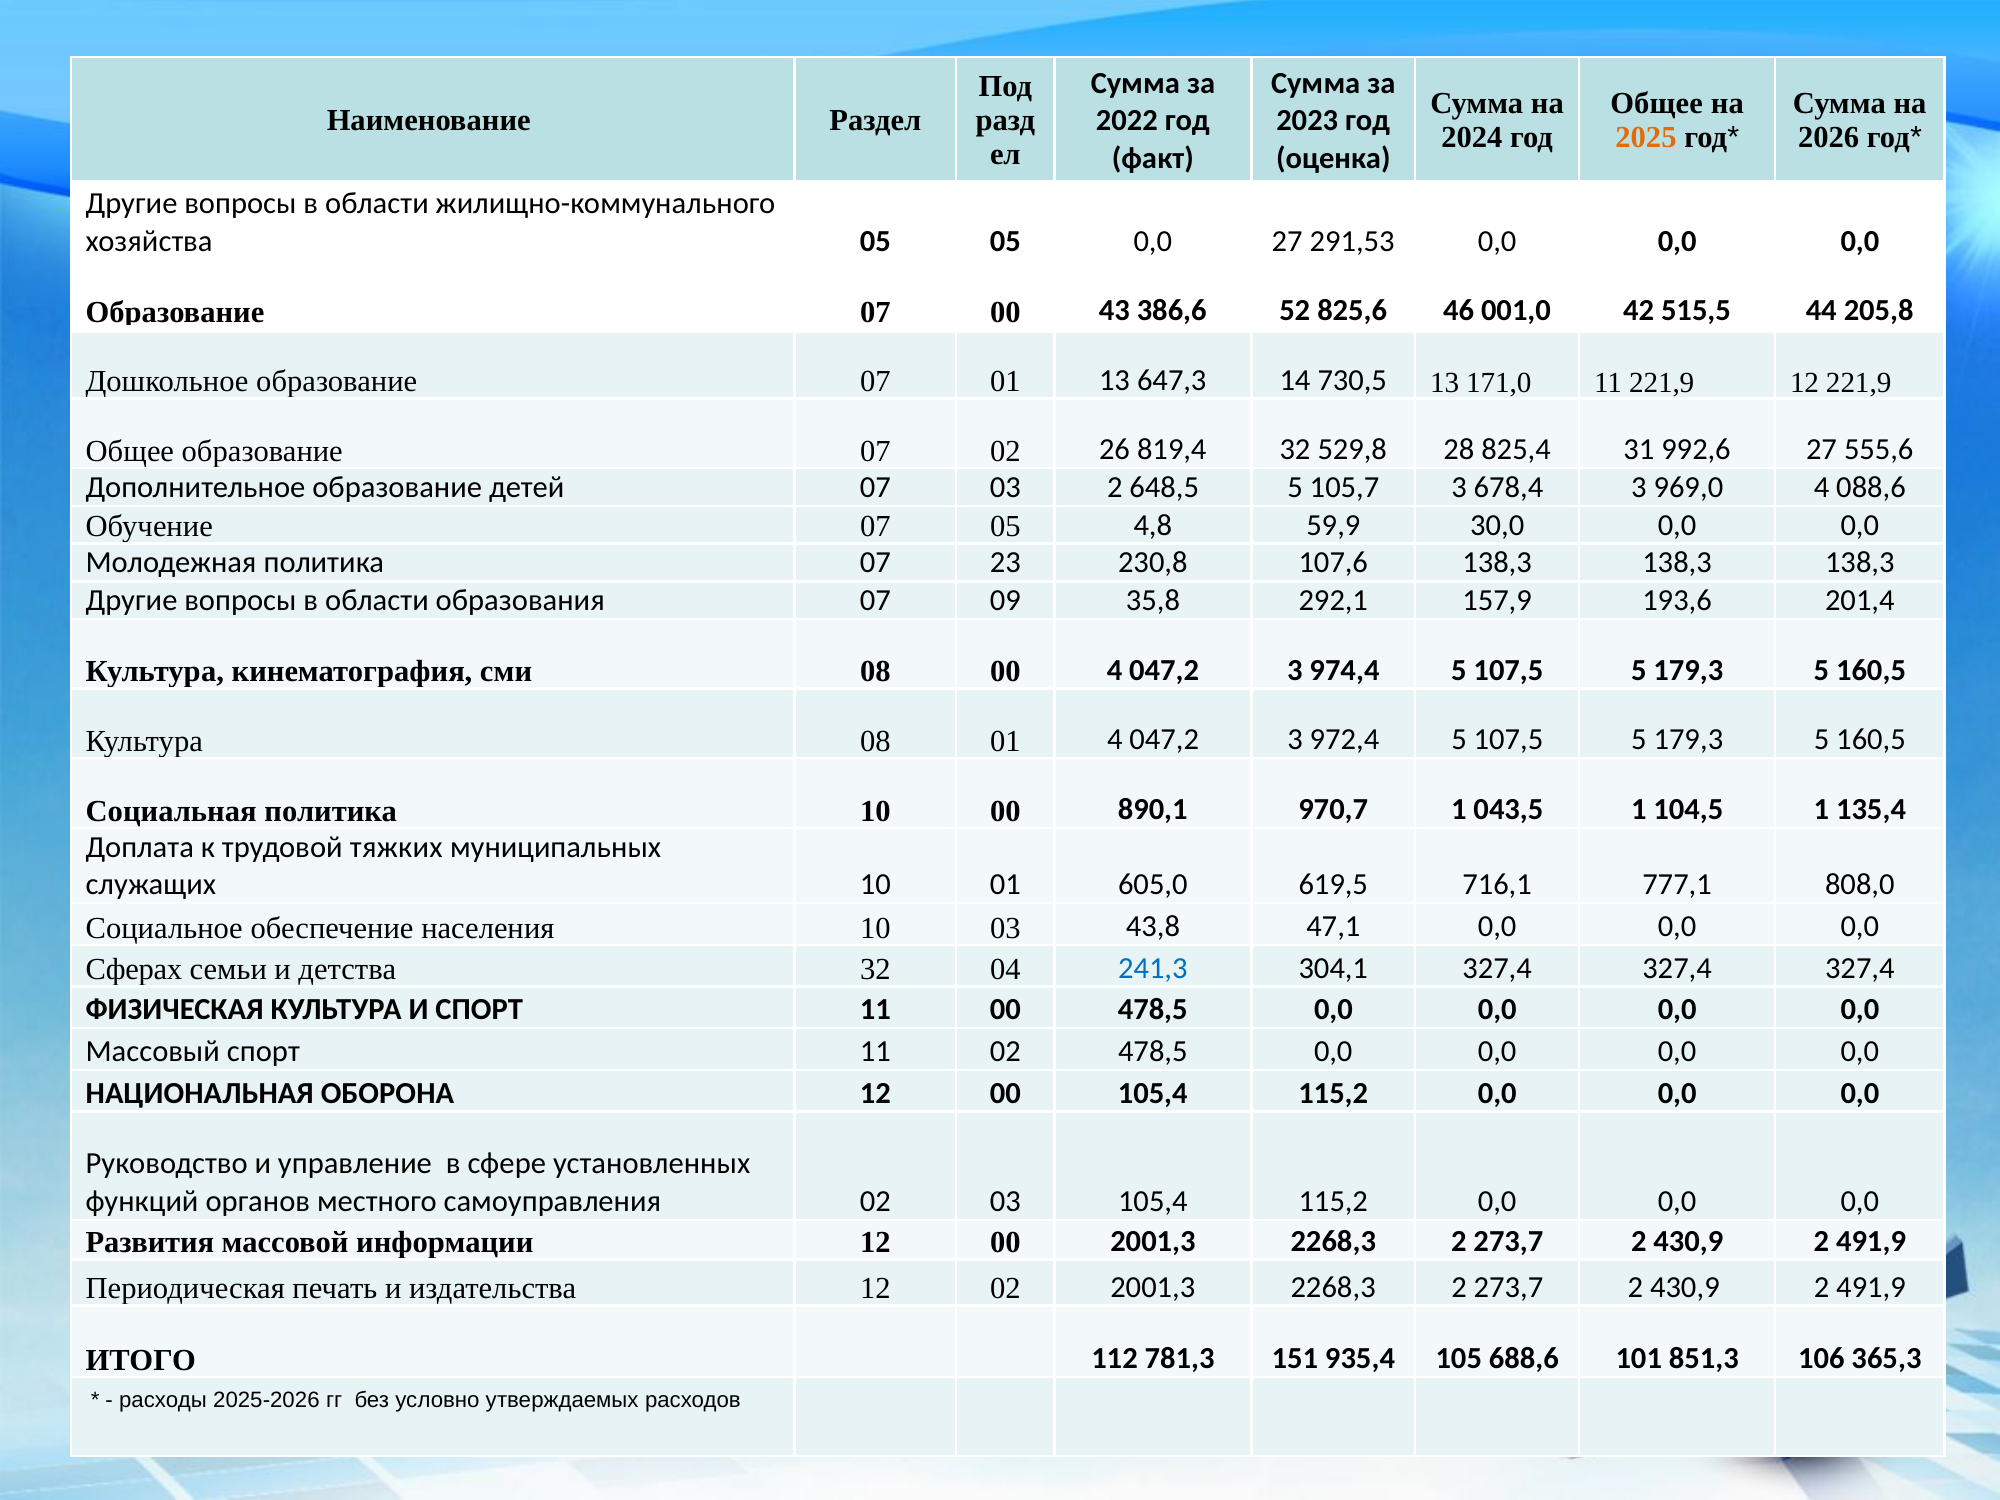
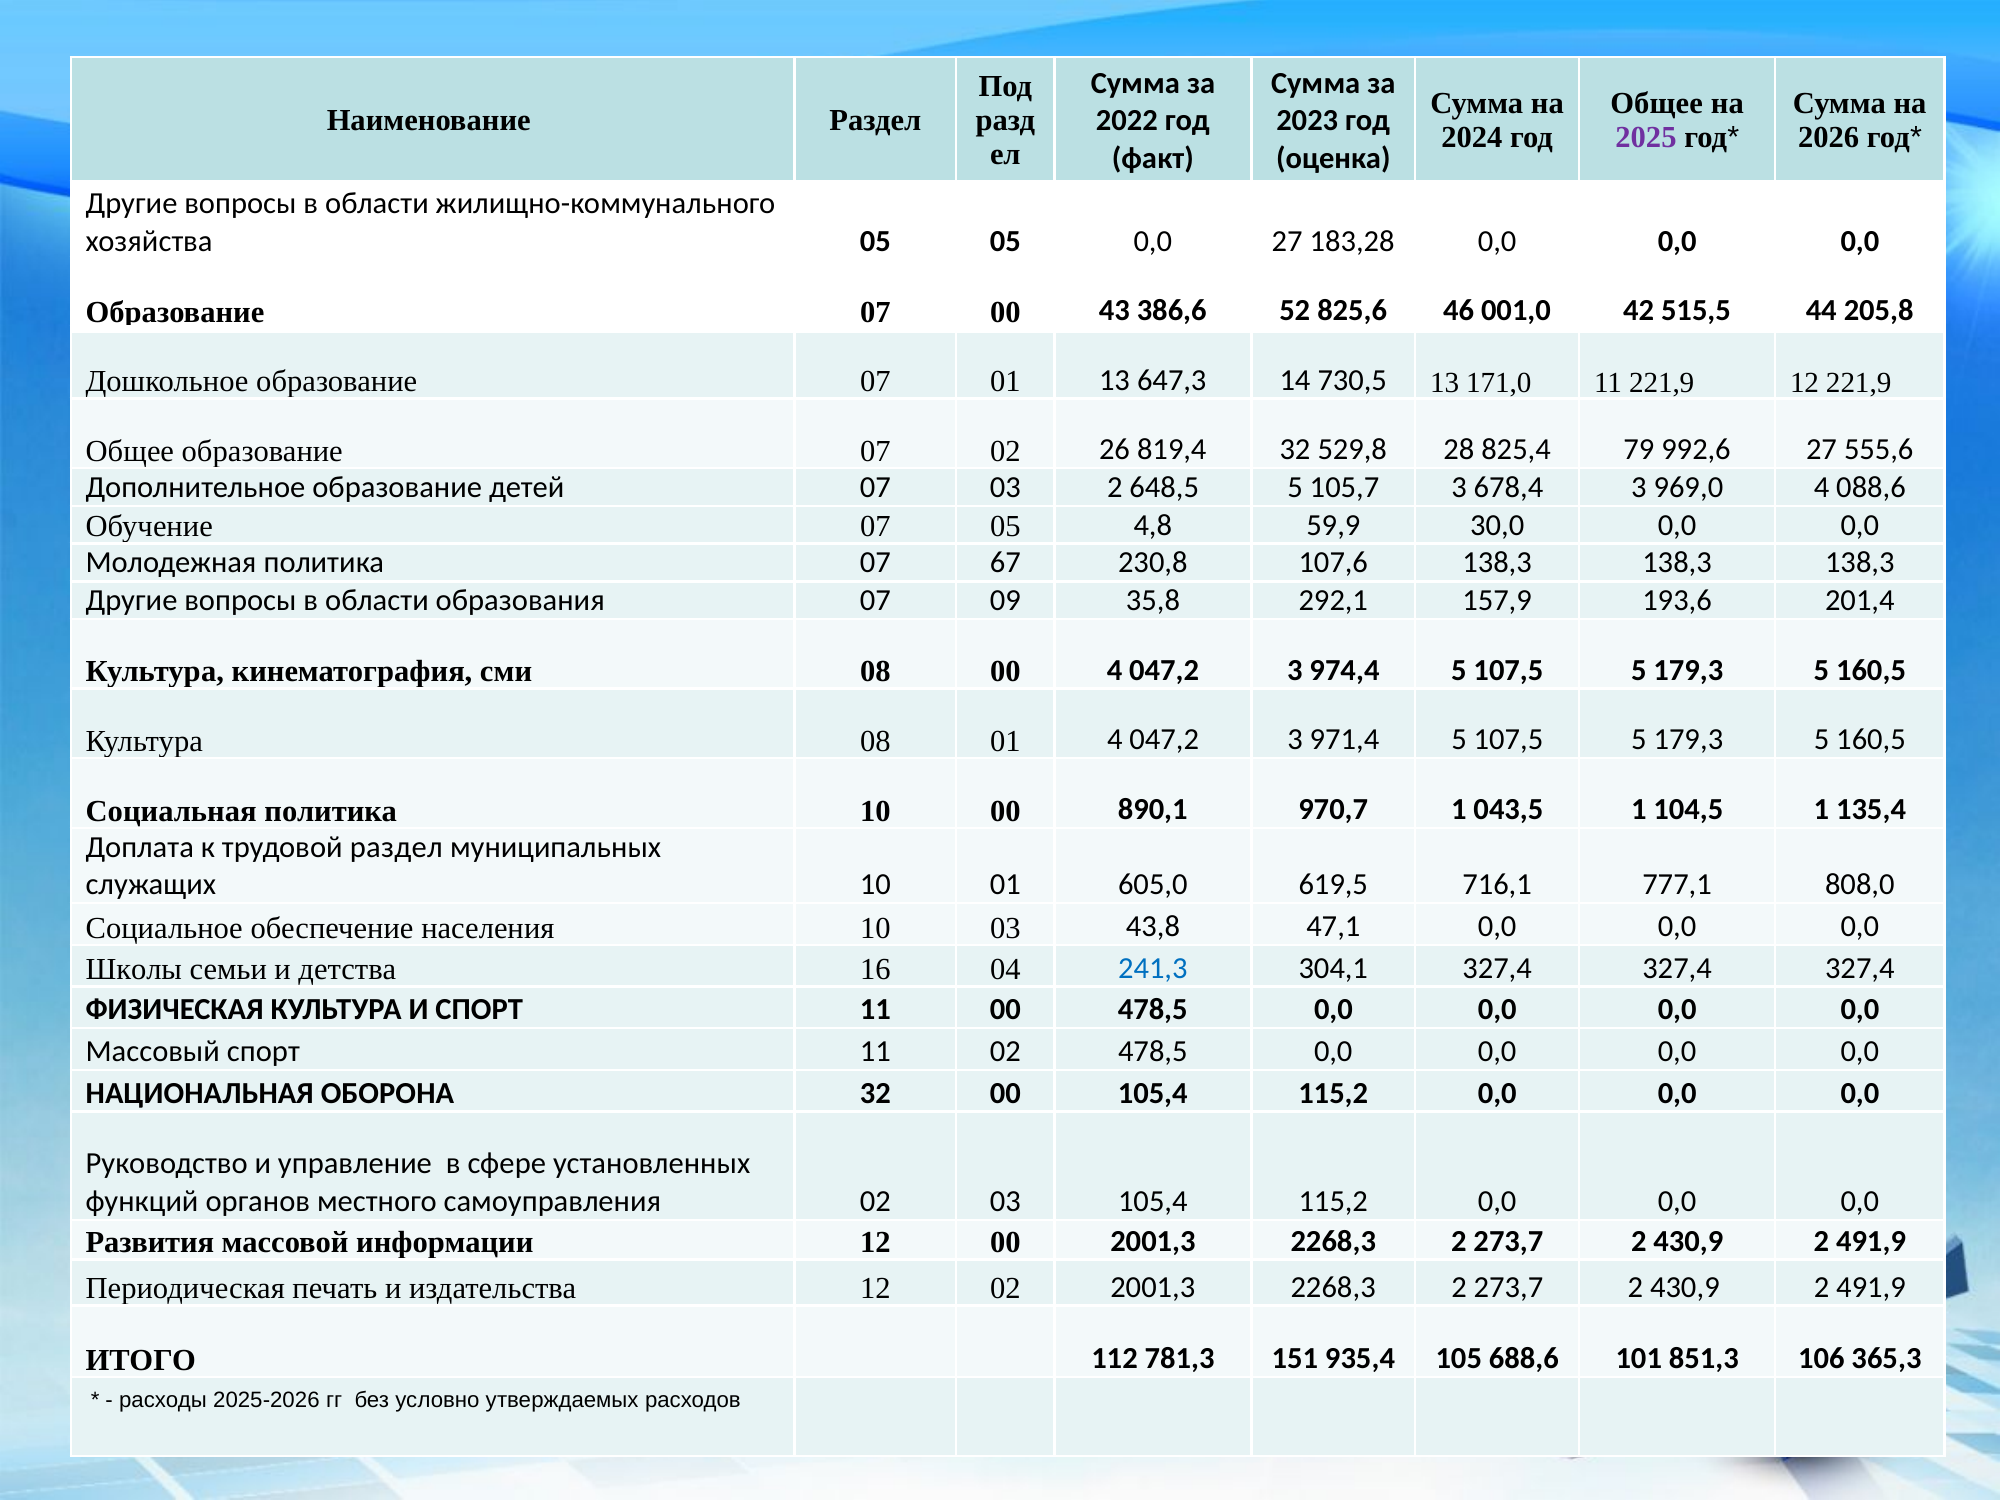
2025 colour: orange -> purple
291,53: 291,53 -> 183,28
31: 31 -> 79
23: 23 -> 67
972,4: 972,4 -> 971,4
трудовой тяжких: тяжких -> раздел
Сферах: Сферах -> Школы
детства 32: 32 -> 16
ОБОРОНА 12: 12 -> 32
